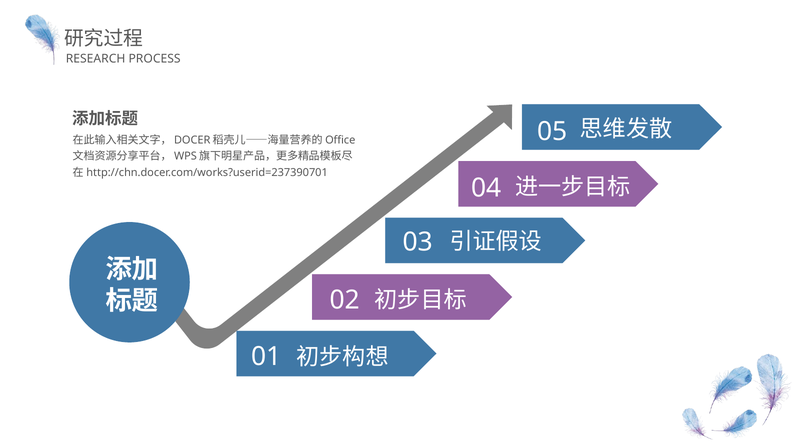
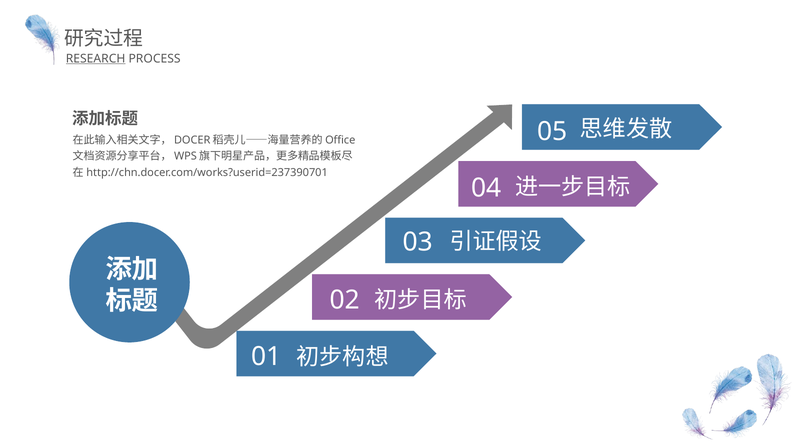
RESEARCH underline: none -> present
